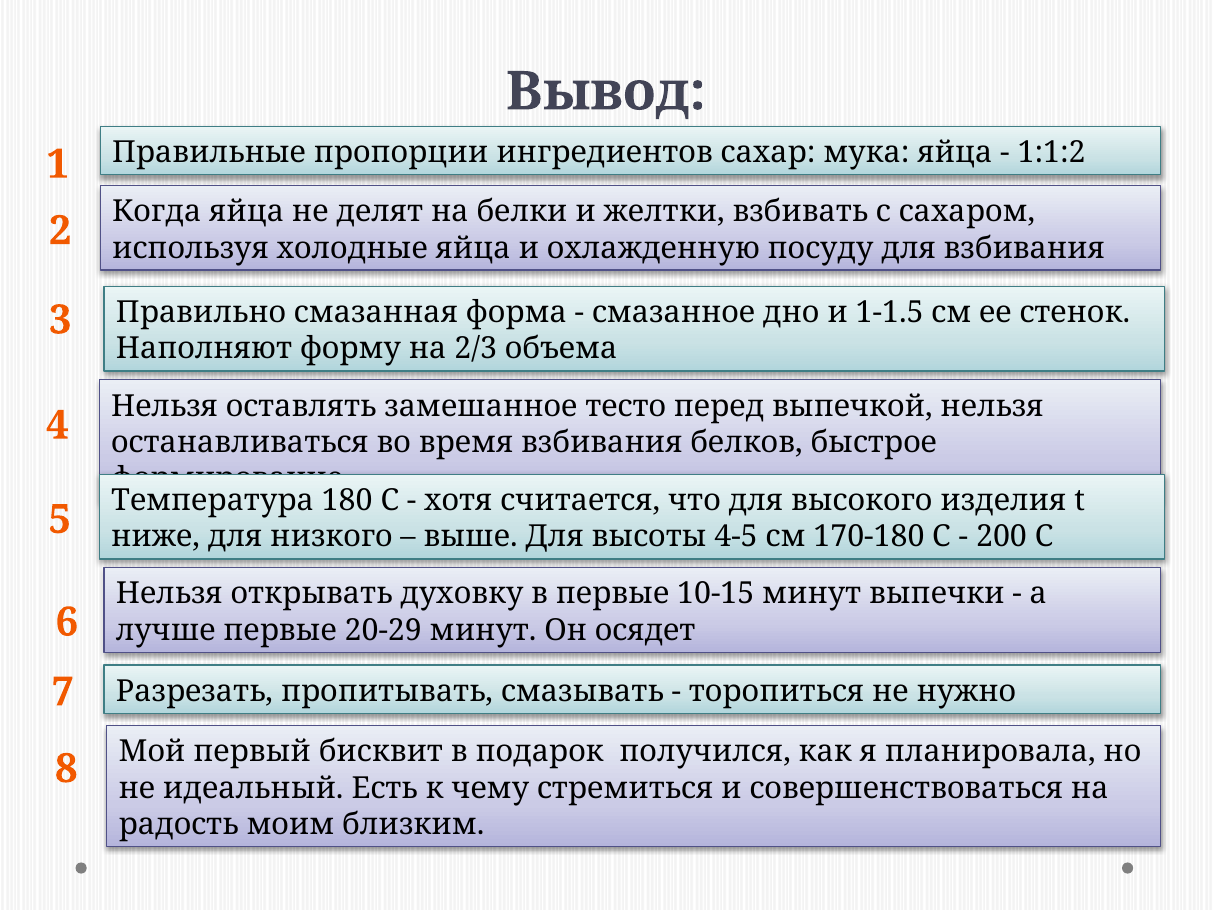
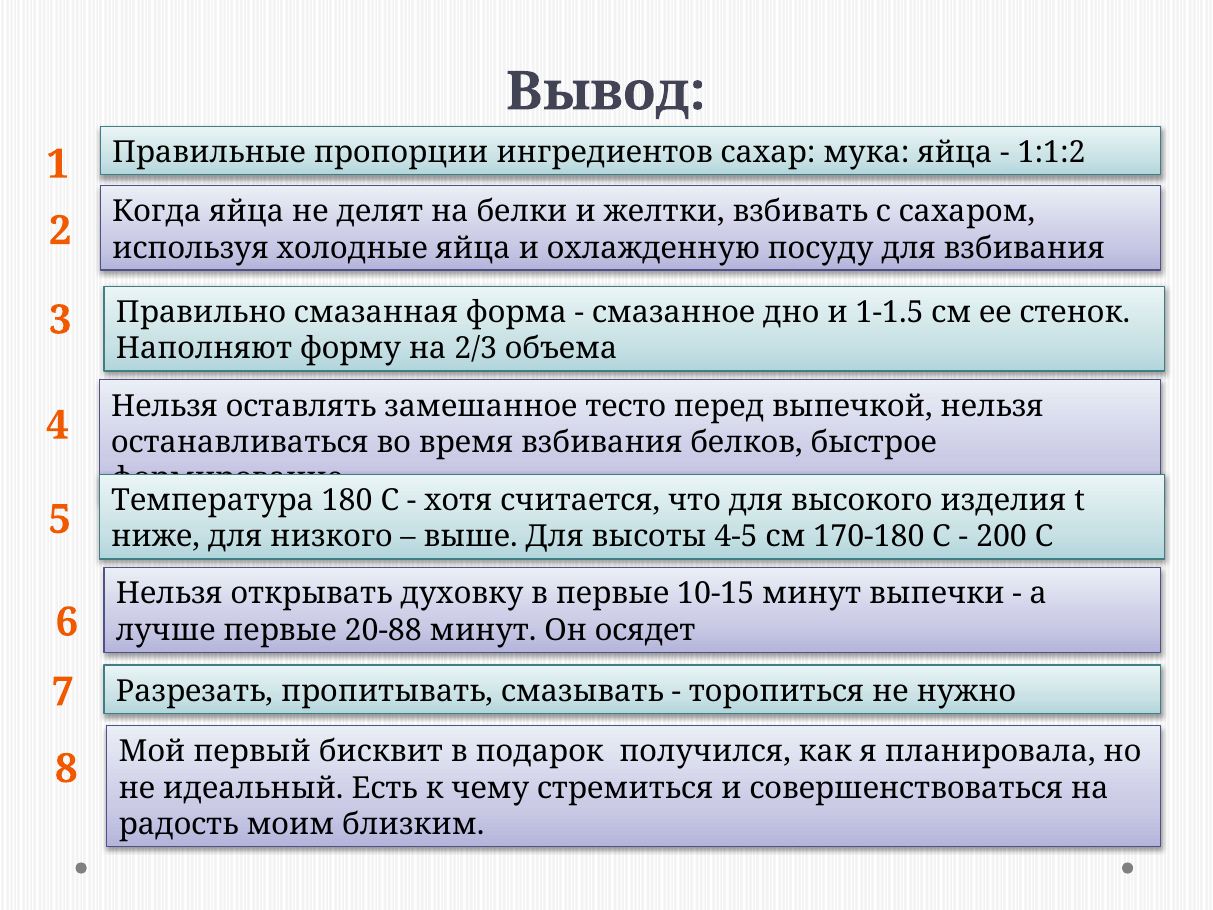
20-29: 20-29 -> 20-88
